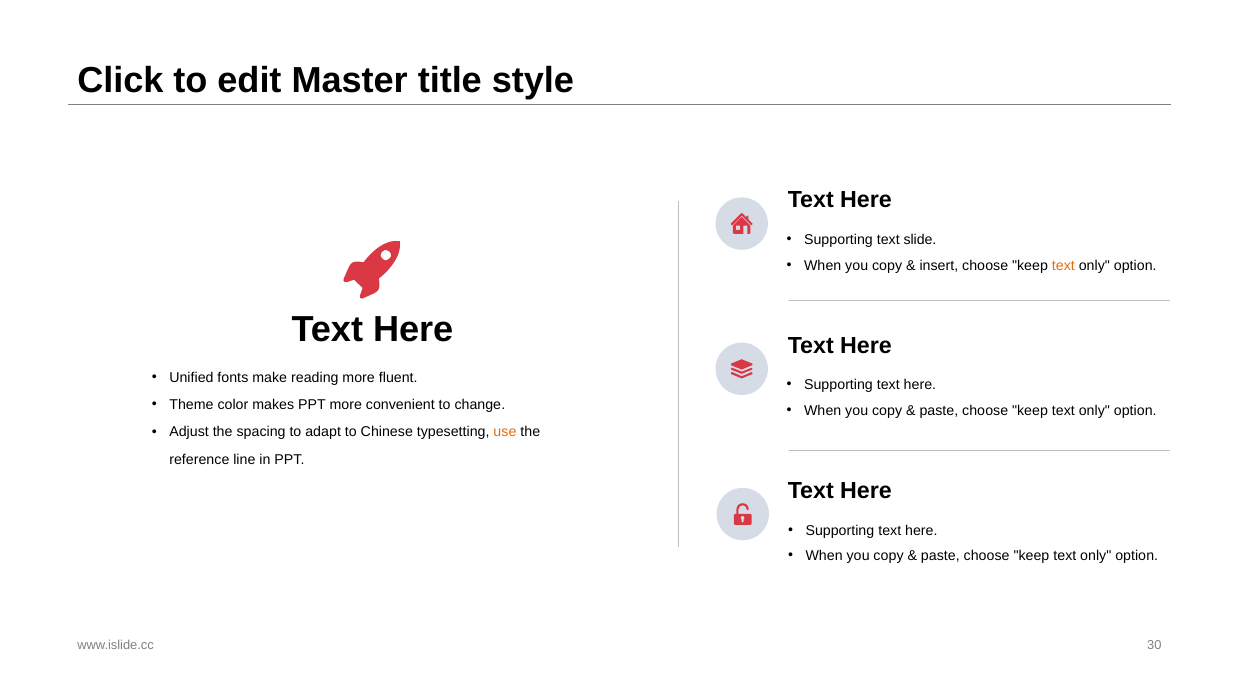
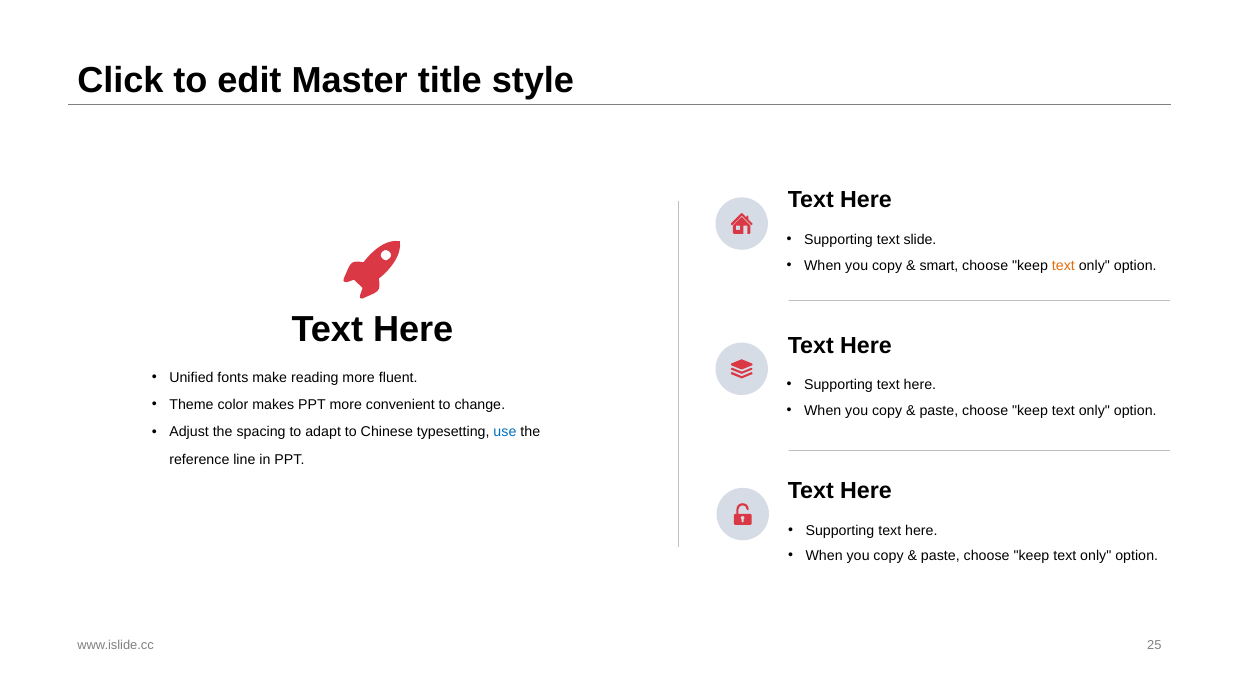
insert: insert -> smart
use colour: orange -> blue
30: 30 -> 25
